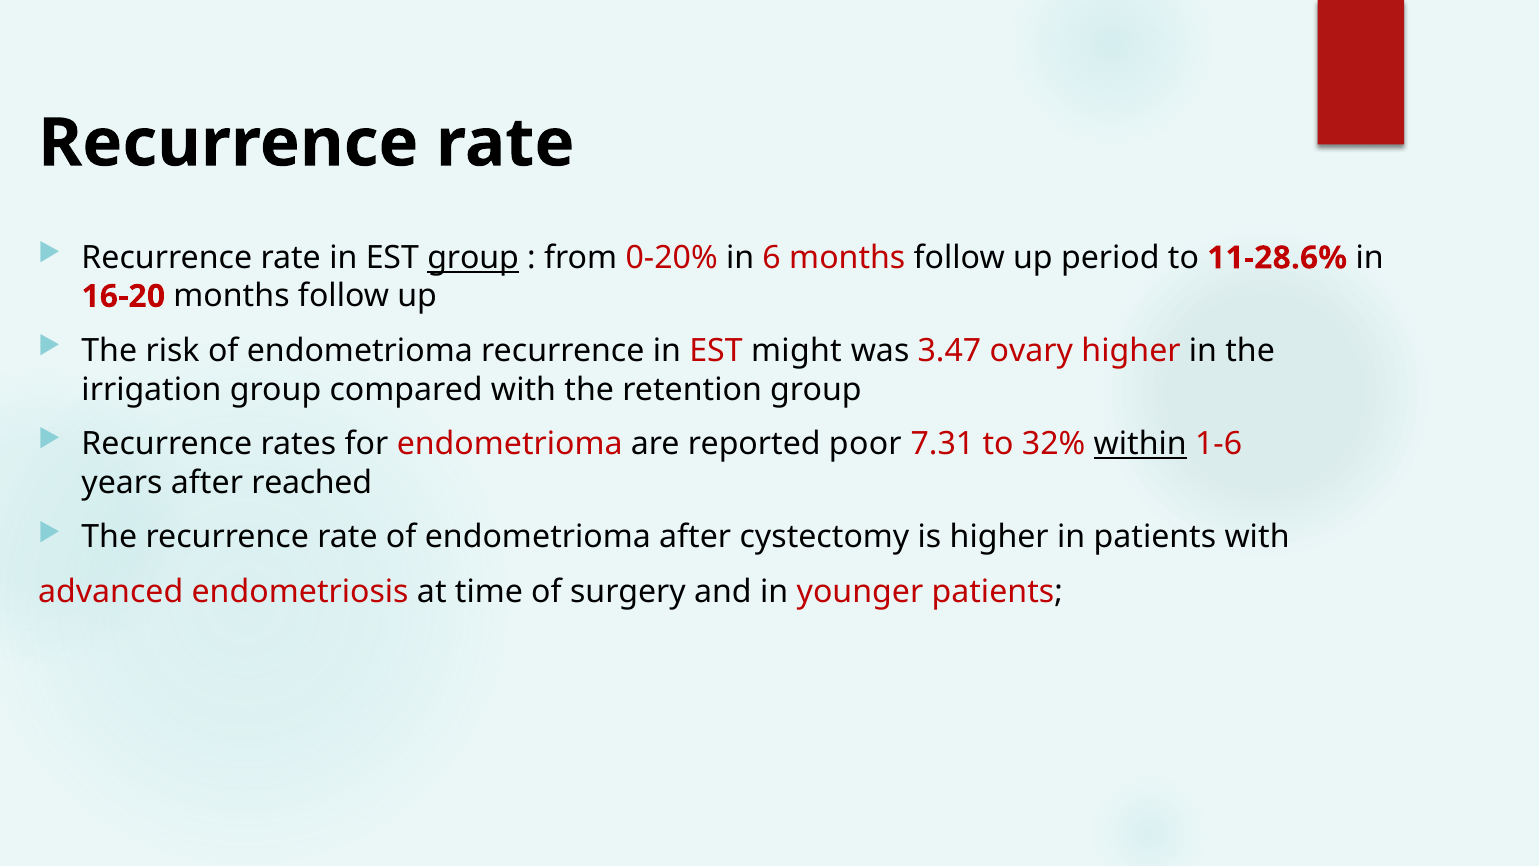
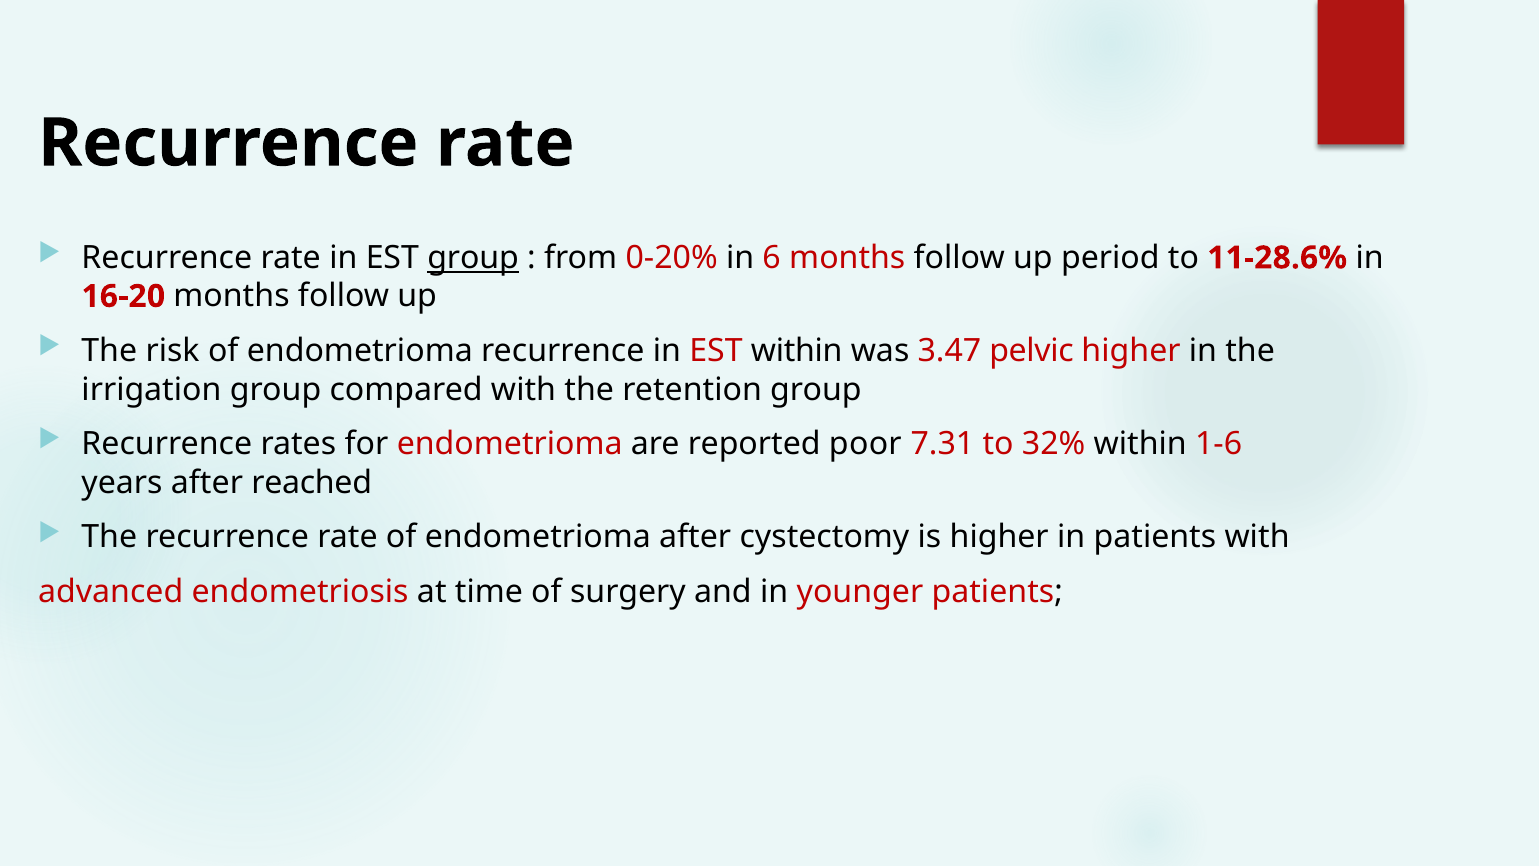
EST might: might -> within
ovary: ovary -> pelvic
within at (1140, 444) underline: present -> none
